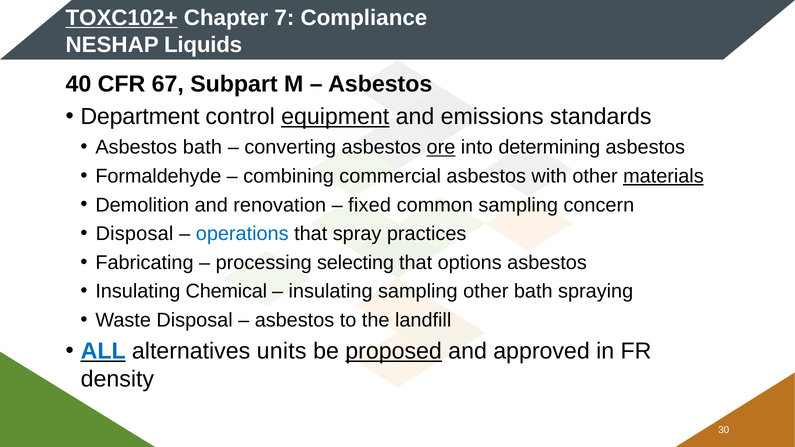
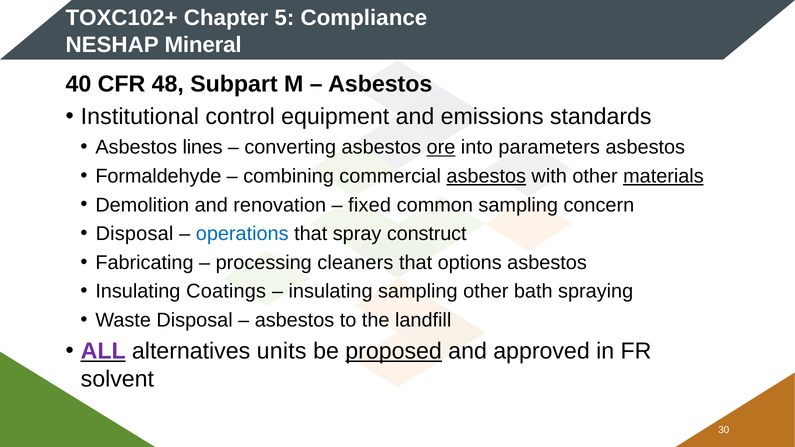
TOXC102+ underline: present -> none
7: 7 -> 5
Liquids: Liquids -> Mineral
67: 67 -> 48
Department: Department -> Institutional
equipment underline: present -> none
Asbestos bath: bath -> lines
determining: determining -> parameters
asbestos at (486, 176) underline: none -> present
practices: practices -> construct
selecting: selecting -> cleaners
Chemical: Chemical -> Coatings
ALL colour: blue -> purple
density: density -> solvent
